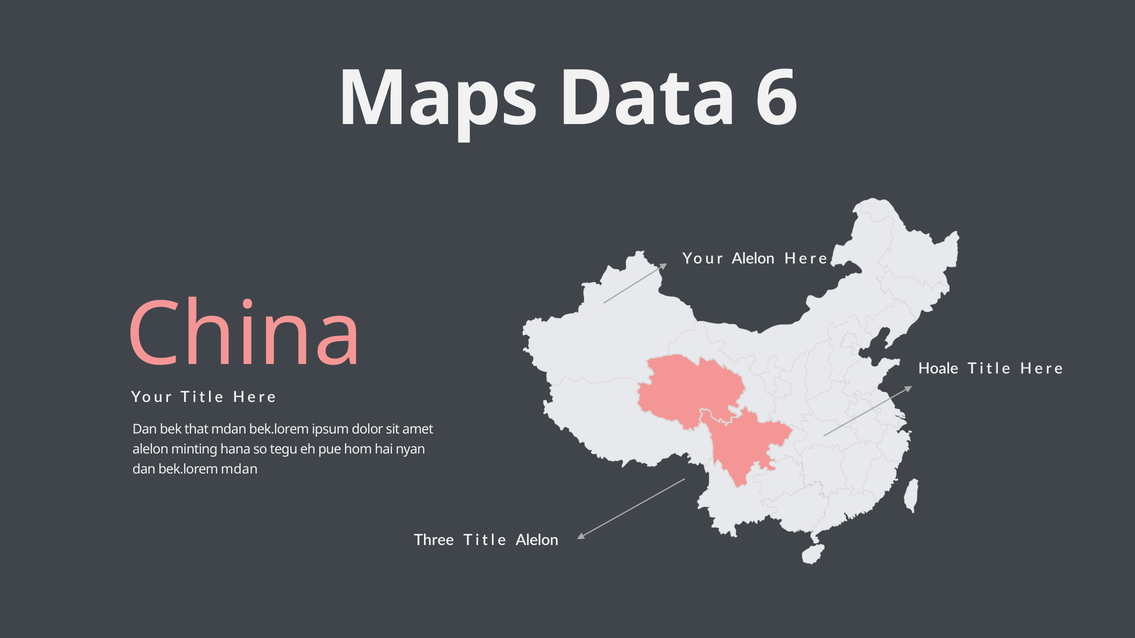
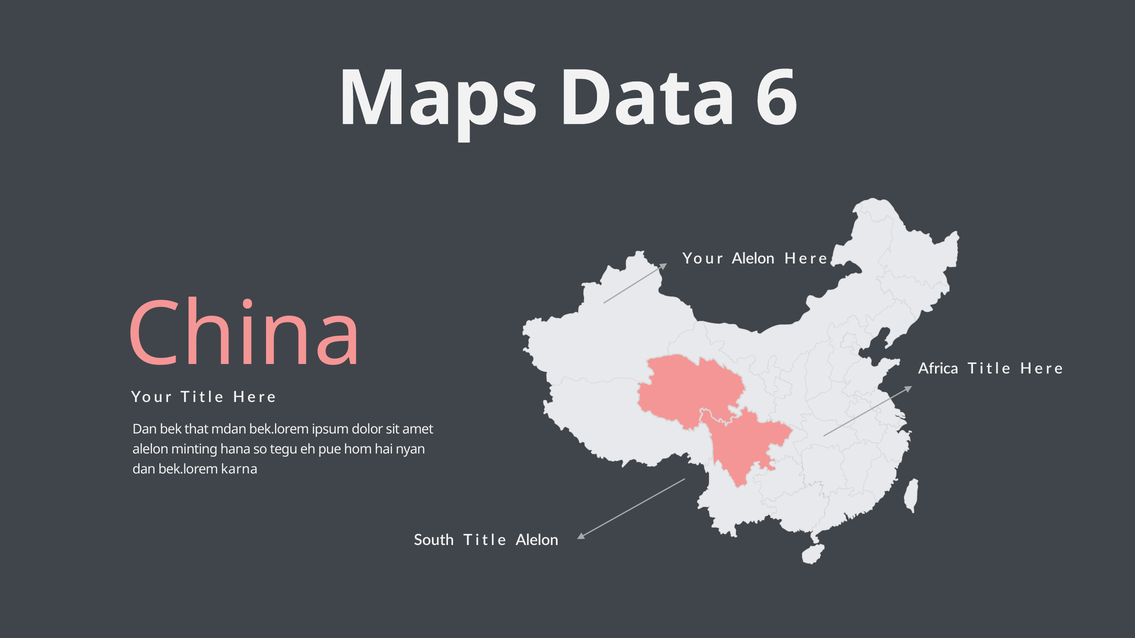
Hoale: Hoale -> Africa
bek.lorem mdan: mdan -> karna
Three: Three -> South
